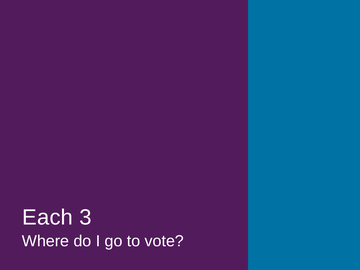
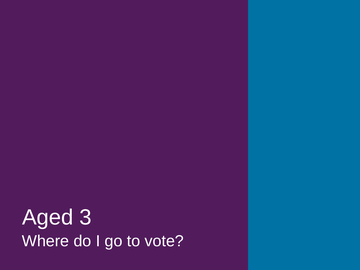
Each: Each -> Aged
